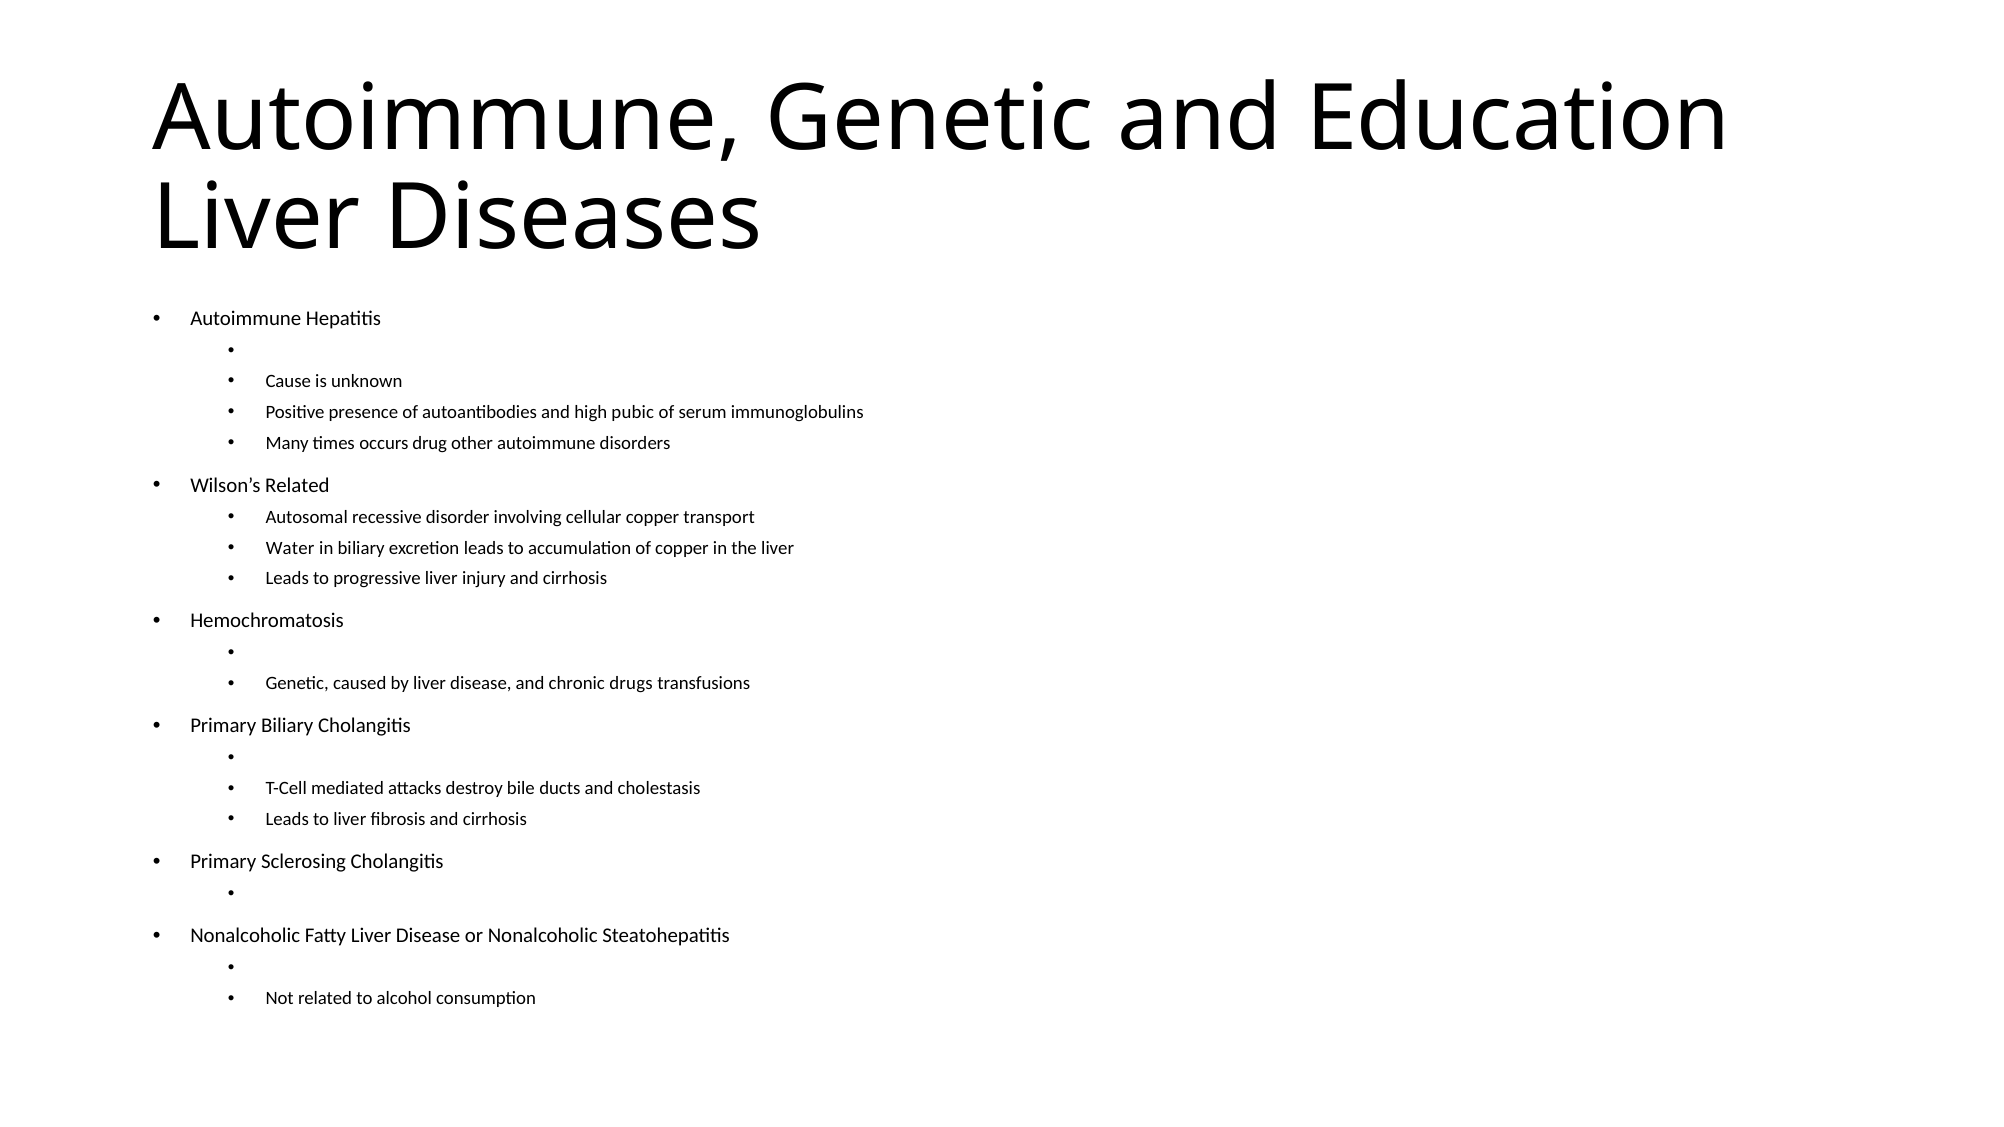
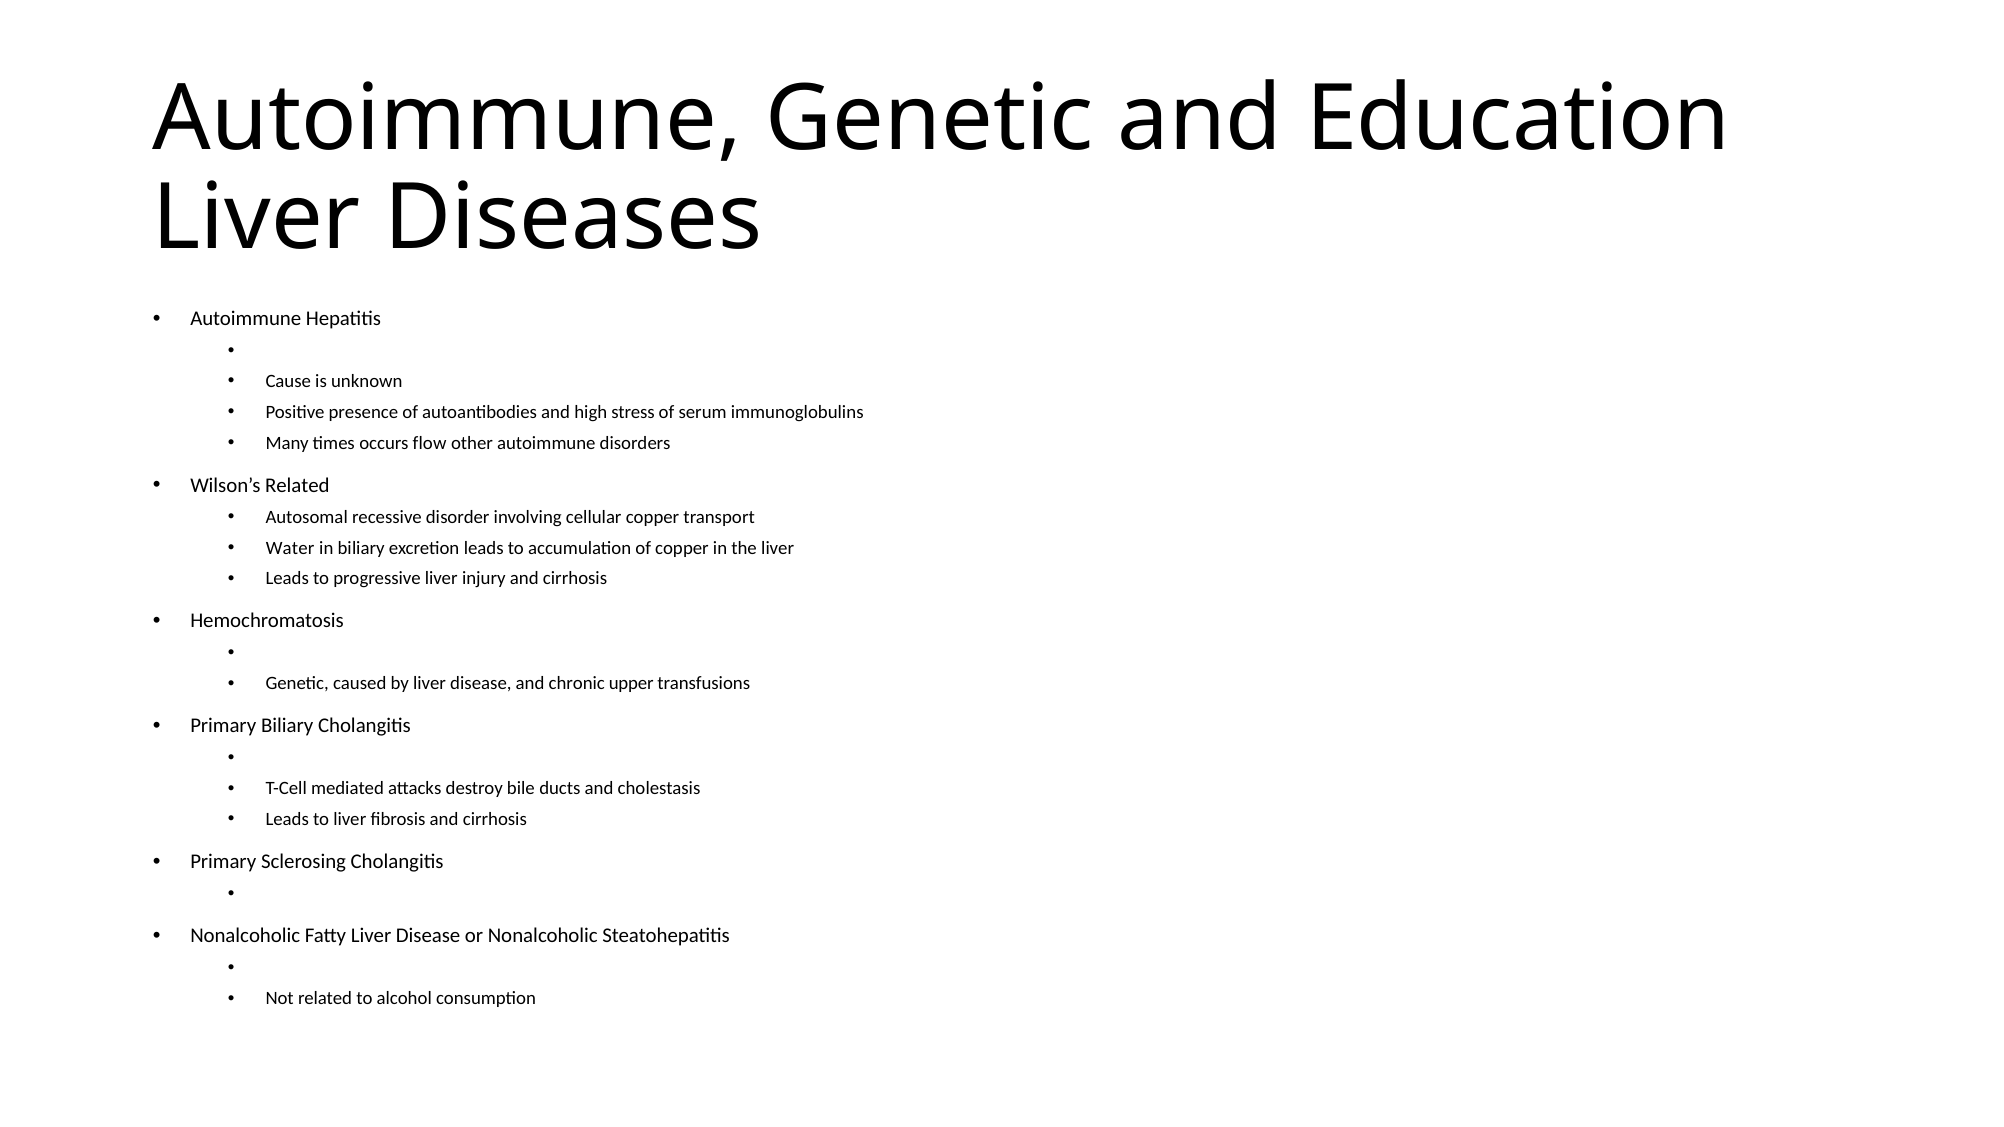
pubic: pubic -> stress
drug: drug -> flow
drugs: drugs -> upper
